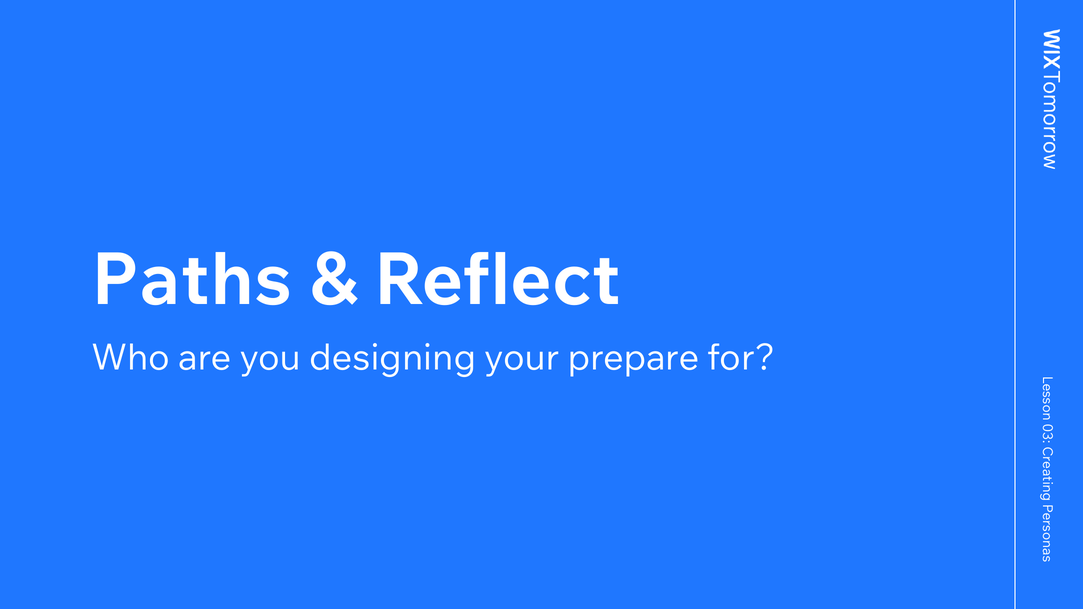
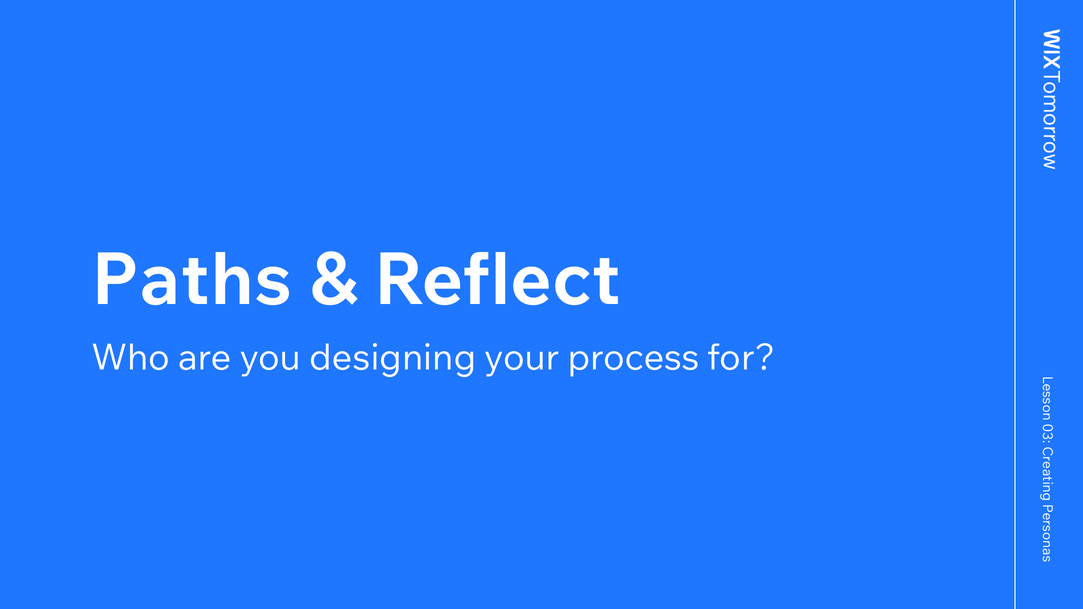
prepare: prepare -> process
